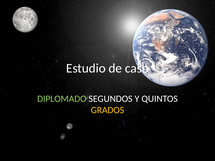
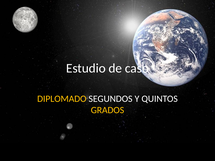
DIPLOMADO colour: light green -> yellow
